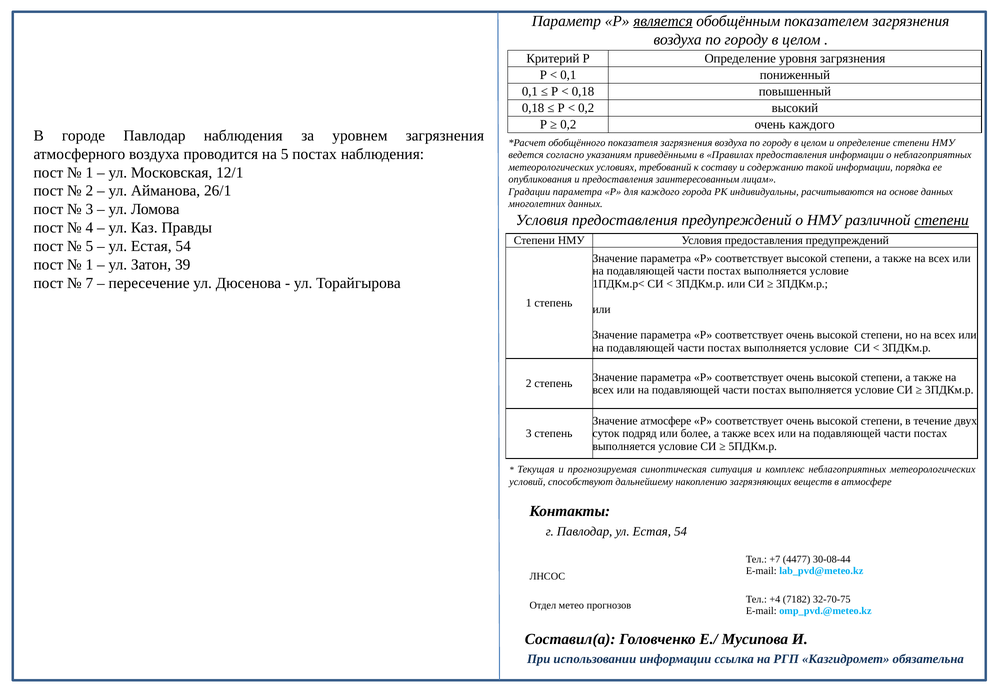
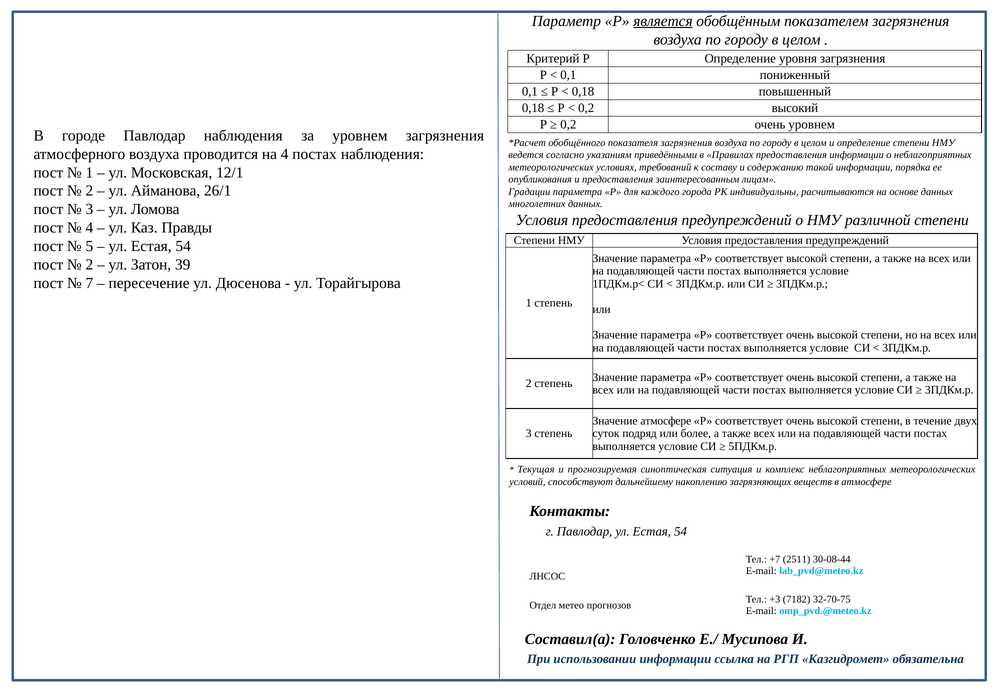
очень каждого: каждого -> уровнем
на 5: 5 -> 4
степени at (942, 220) underline: present -> none
1 at (89, 265): 1 -> 2
4477: 4477 -> 2511
+4: +4 -> +3
